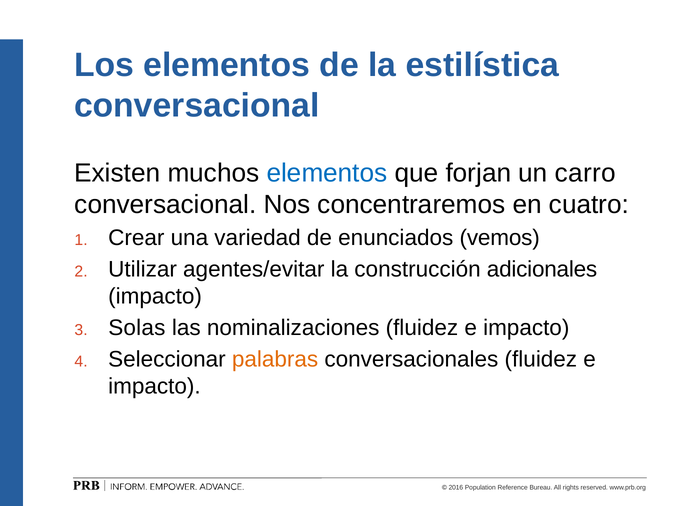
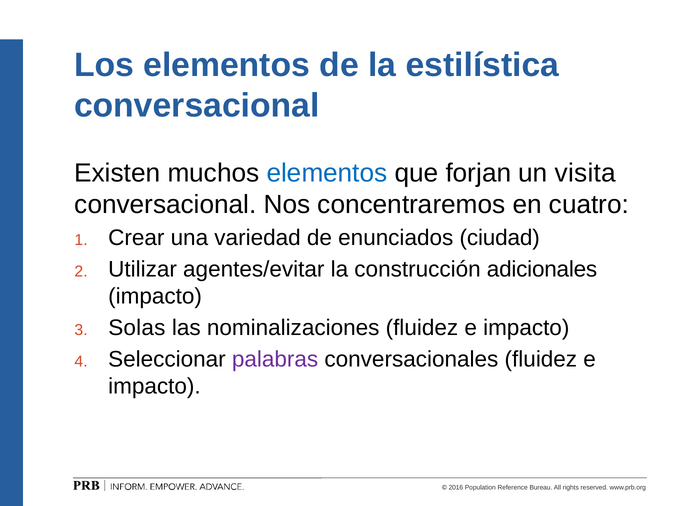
carro: carro -> visita
vemos: vemos -> ciudad
palabras colour: orange -> purple
